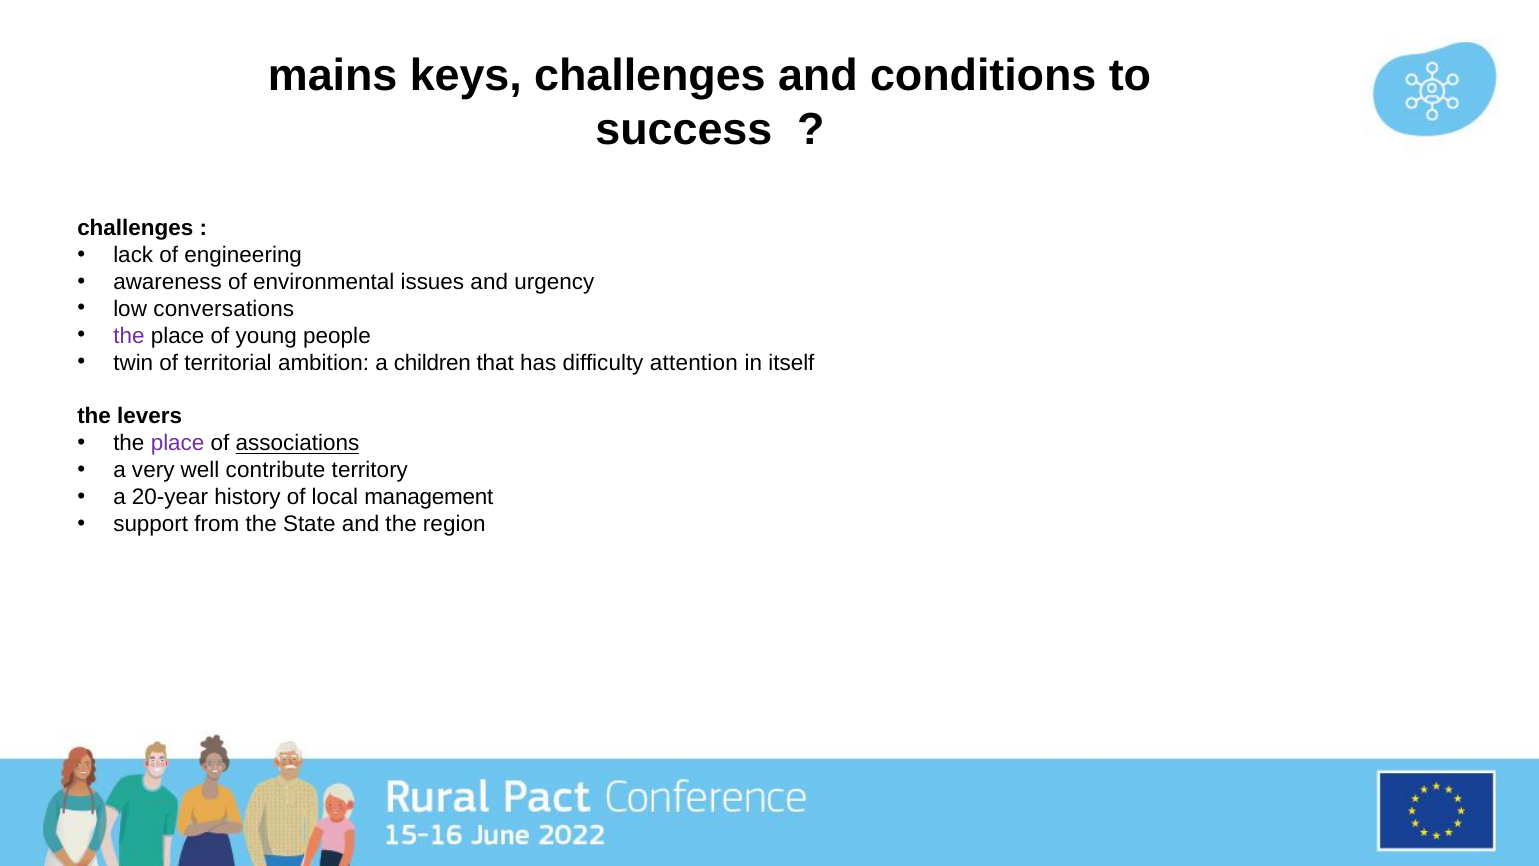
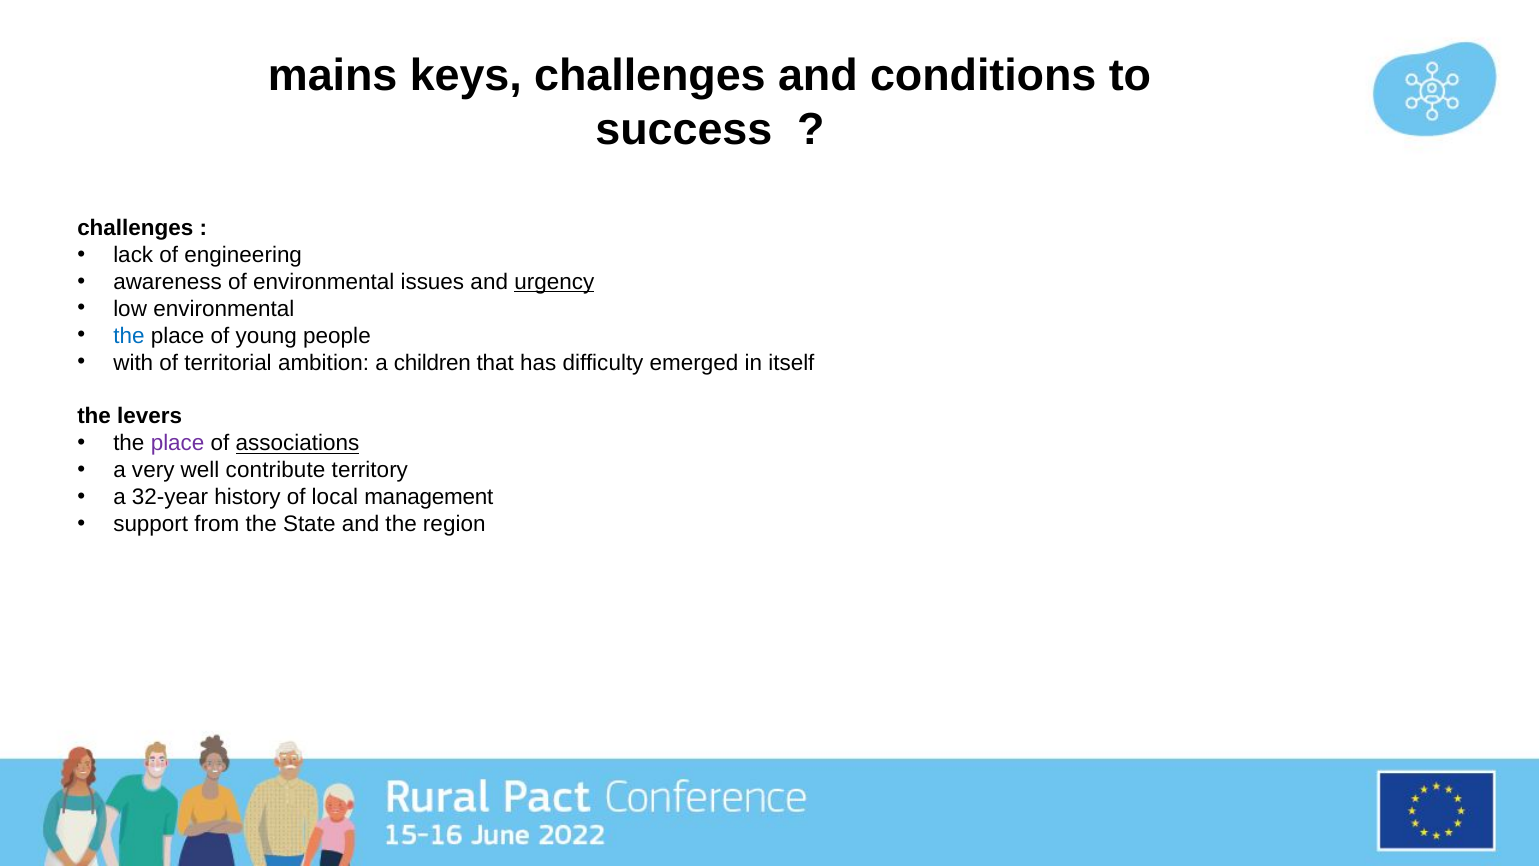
urgency underline: none -> present
low conversations: conversations -> environmental
the at (129, 336) colour: purple -> blue
twin: twin -> with
attention: attention -> emerged
20-year: 20-year -> 32-year
